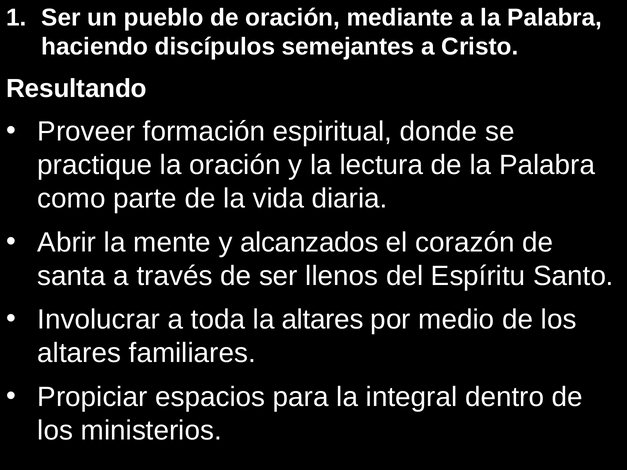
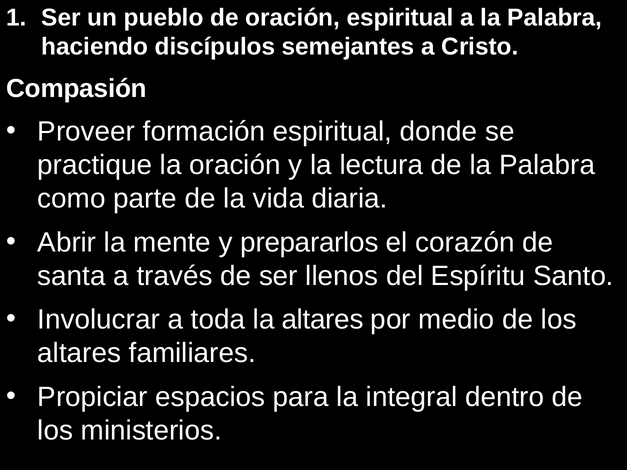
oración mediante: mediante -> espiritual
Resultando: Resultando -> Compasión
alcanzados: alcanzados -> prepararlos
